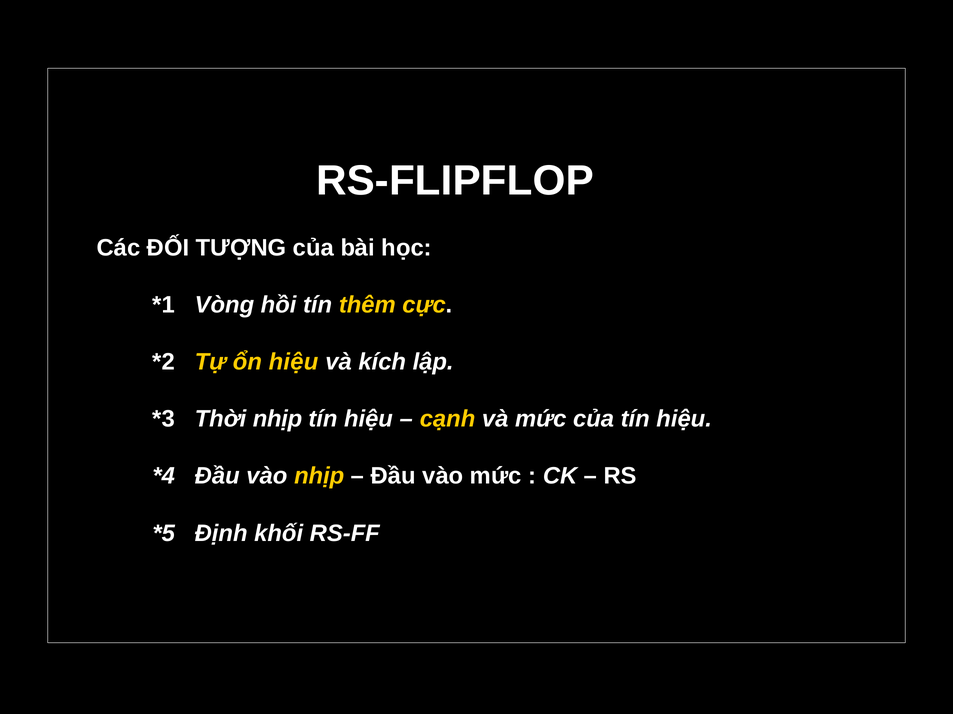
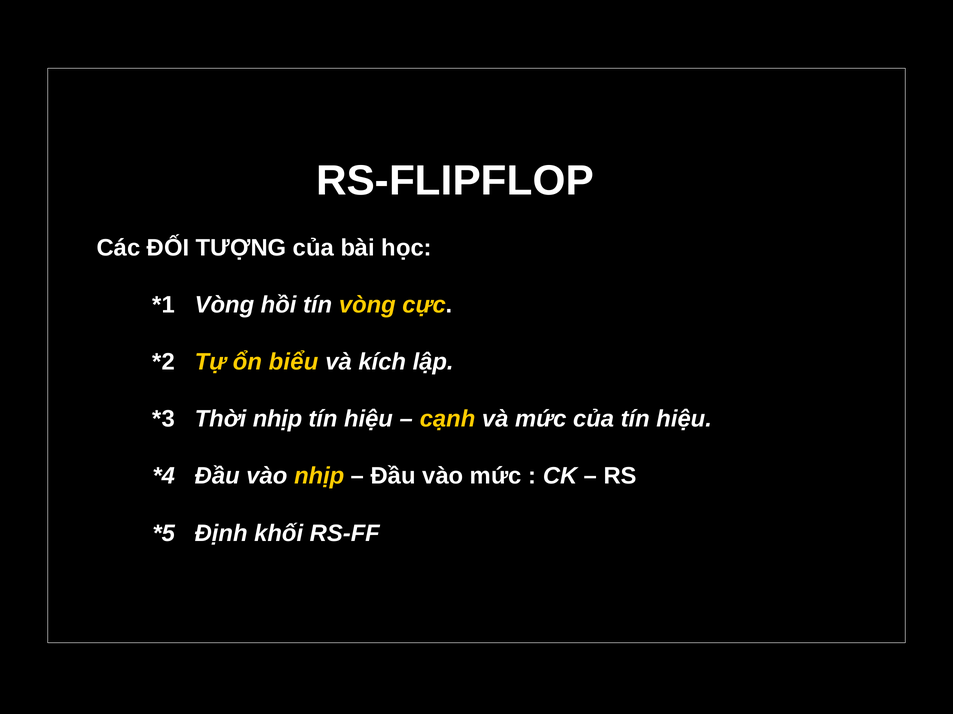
tín thêm: thêm -> vòng
ổn hiệu: hiệu -> biểu
